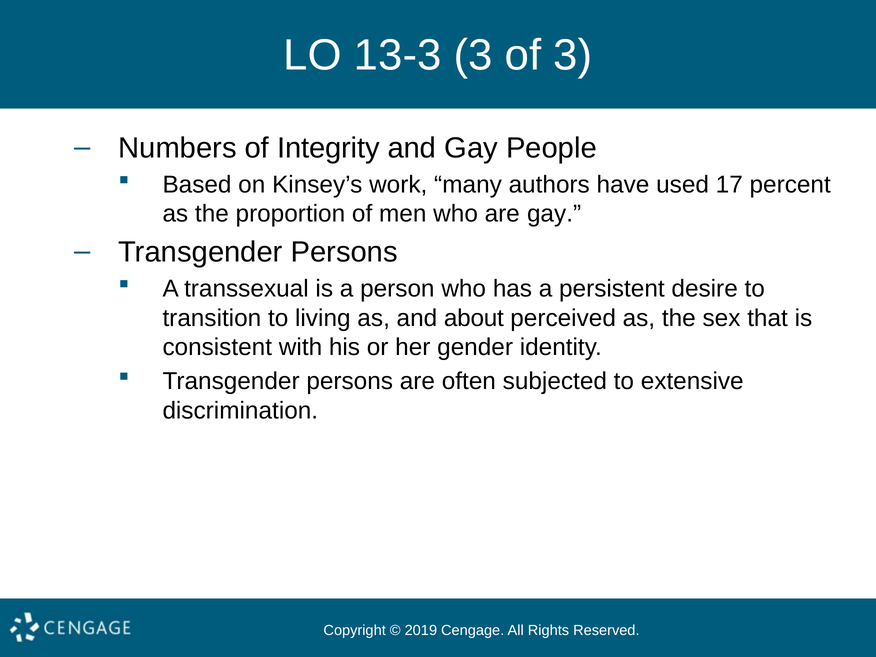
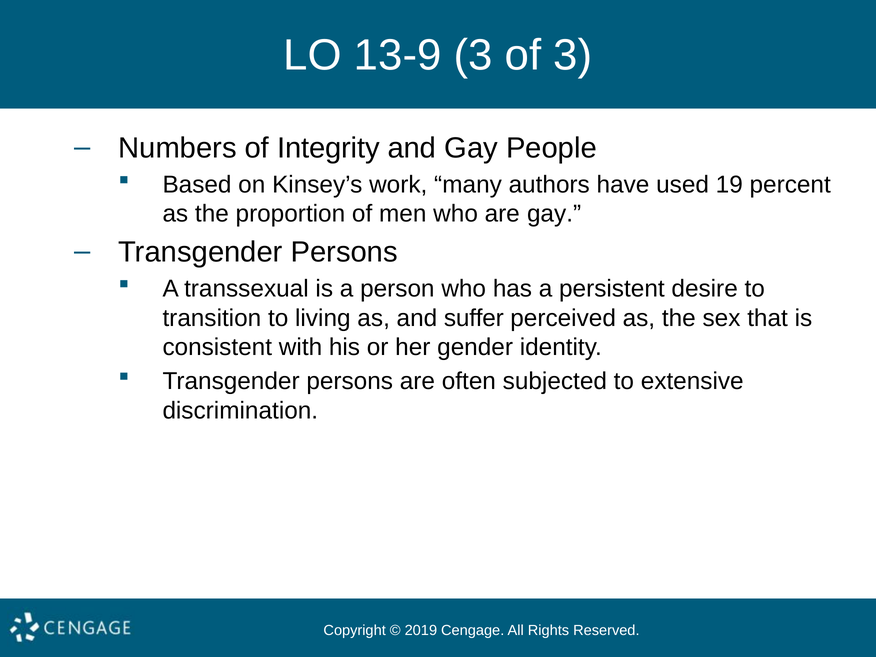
13-3: 13-3 -> 13-9
17: 17 -> 19
about: about -> suffer
